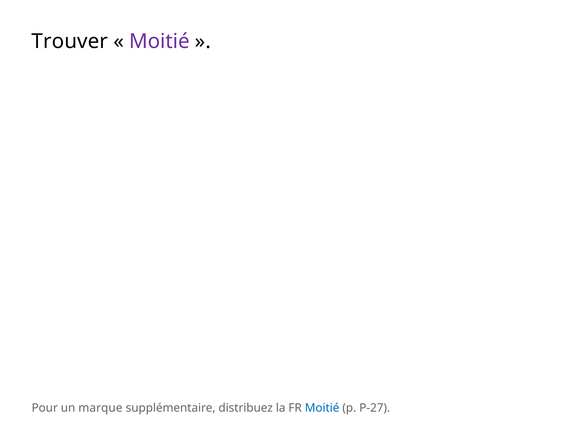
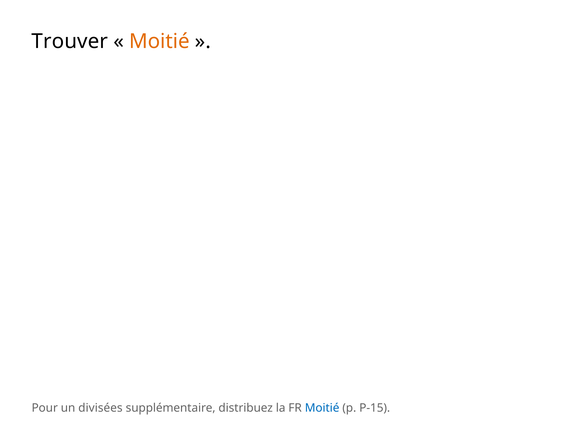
Moitié at (159, 41) colour: purple -> orange
marque: marque -> divisées
P-27: P-27 -> P-15
